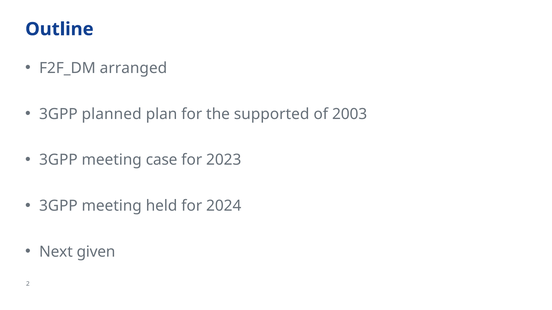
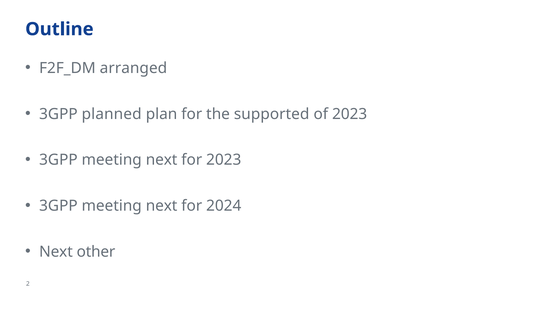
of 2003: 2003 -> 2023
case at (162, 160): case -> next
held at (162, 206): held -> next
given: given -> other
